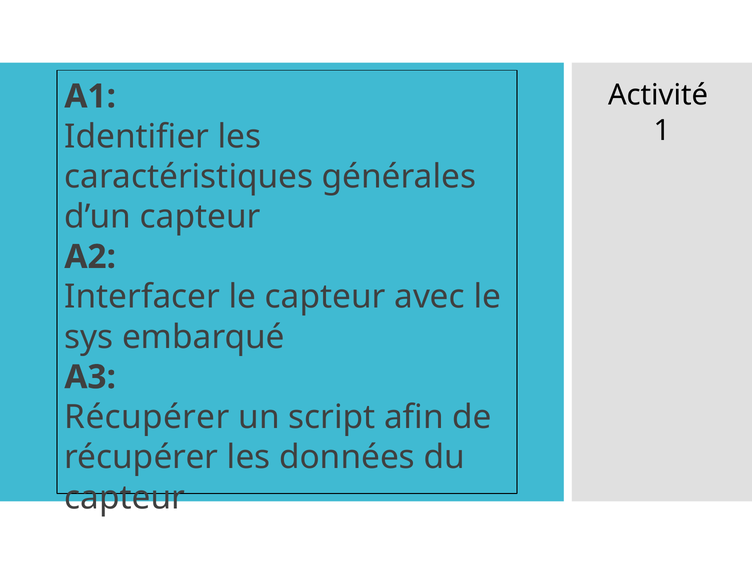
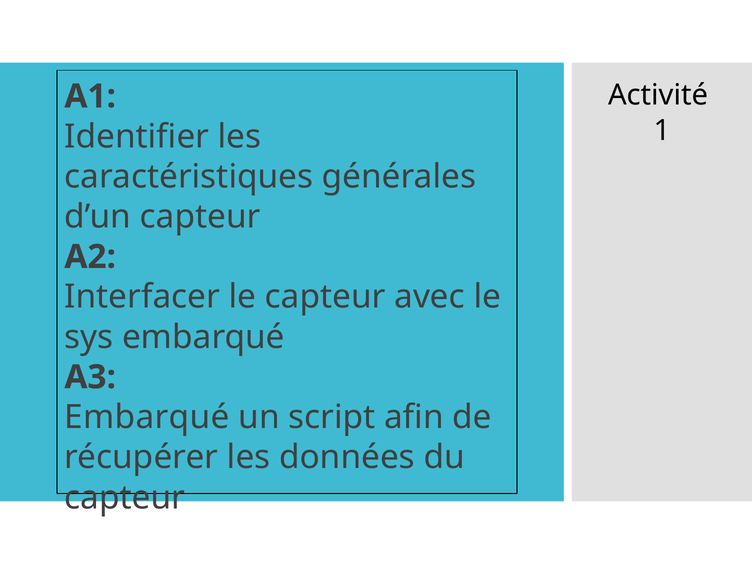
Récupérer at (147, 417): Récupérer -> Embarqué
